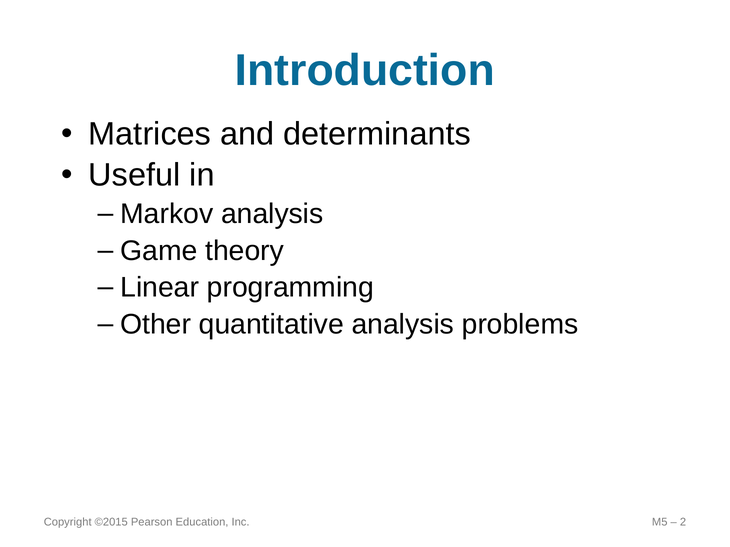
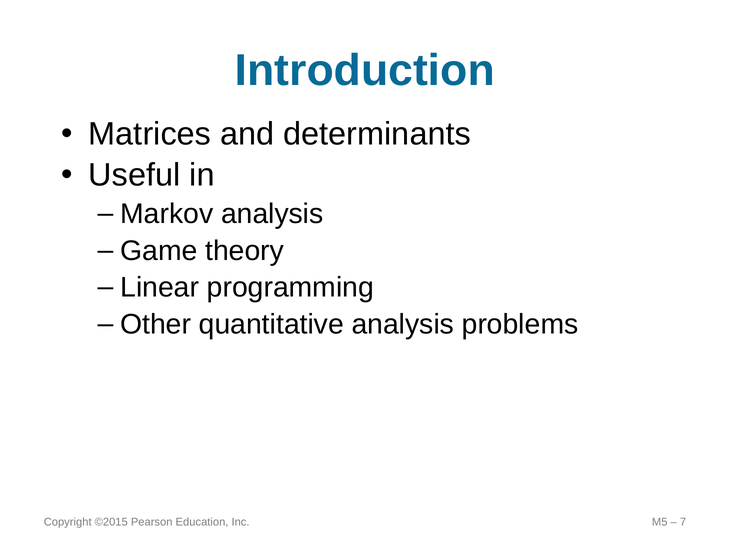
2: 2 -> 7
